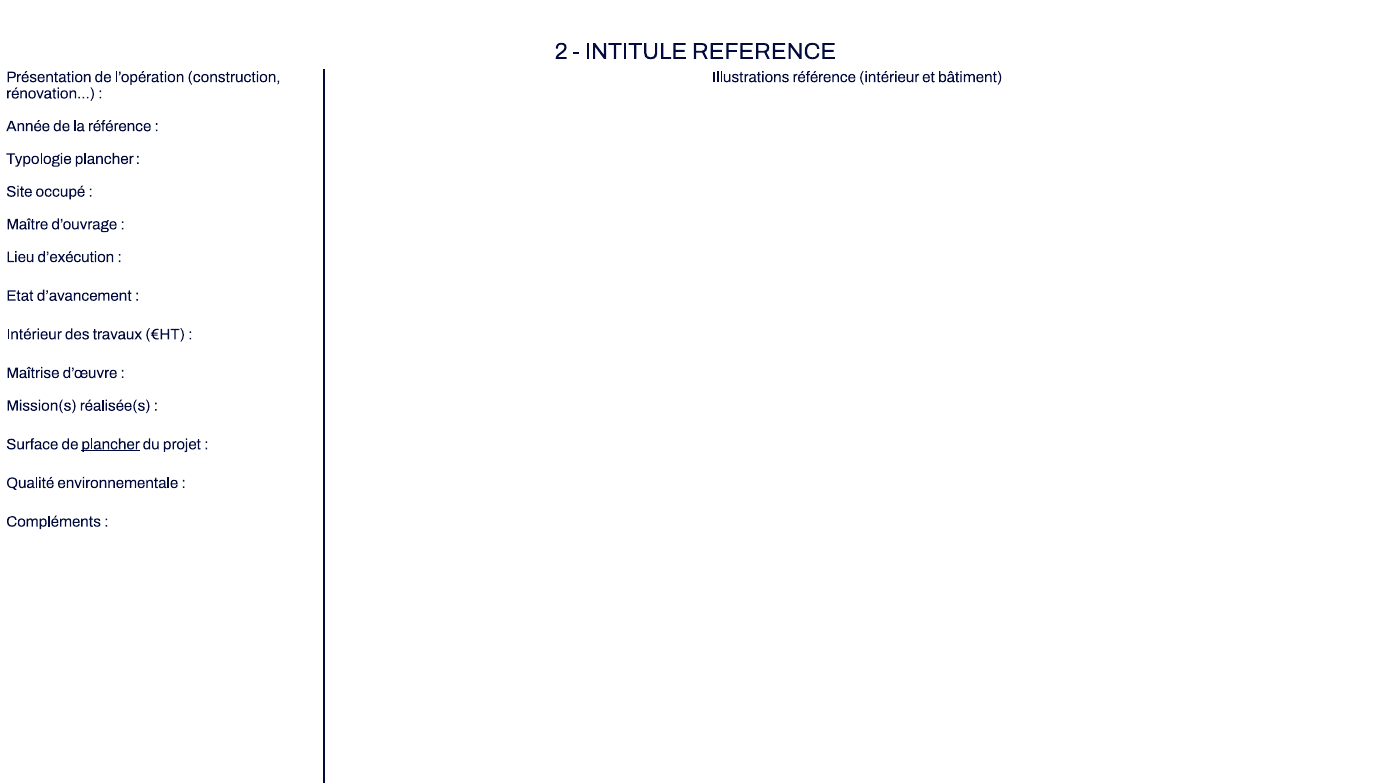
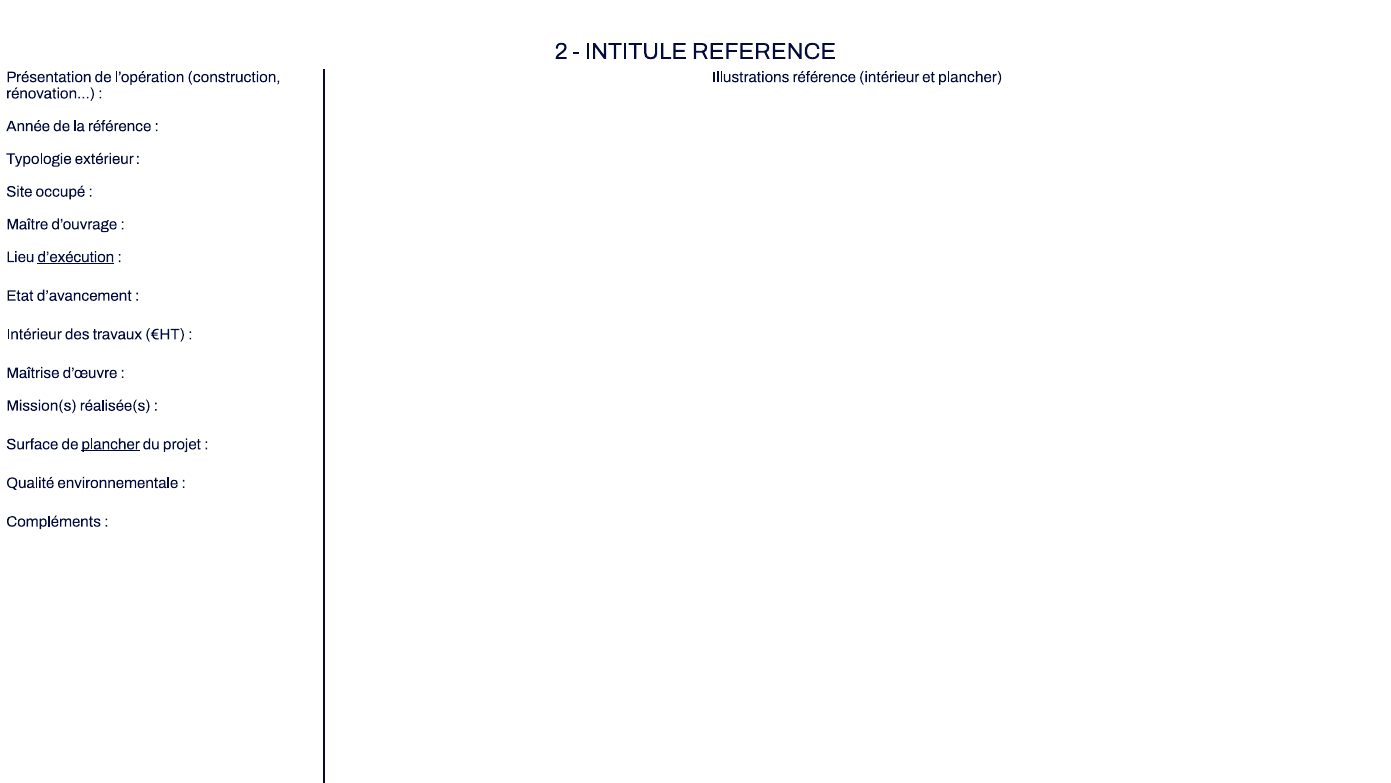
et bâtiment: bâtiment -> plancher
Typologie plancher: plancher -> extérieur
d’exécution underline: none -> present
